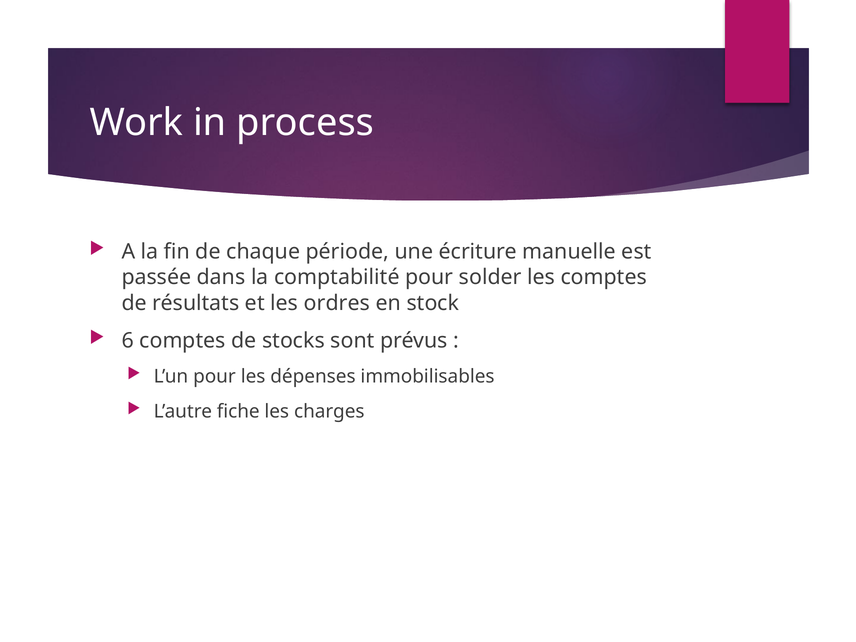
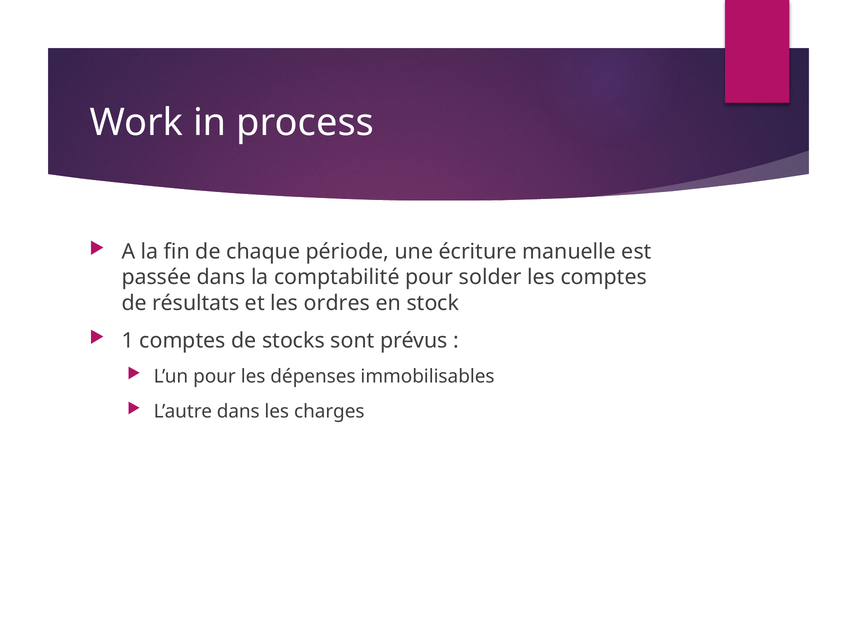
6: 6 -> 1
L’autre fiche: fiche -> dans
